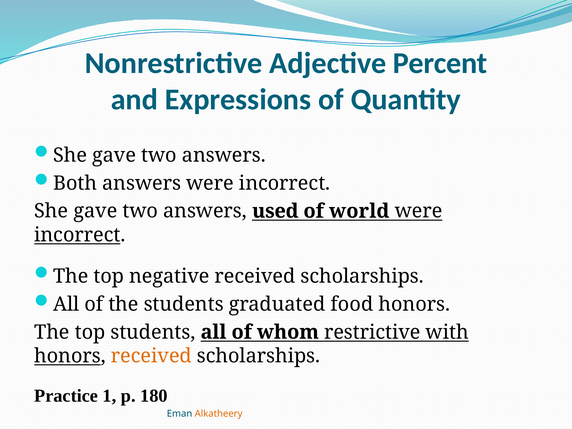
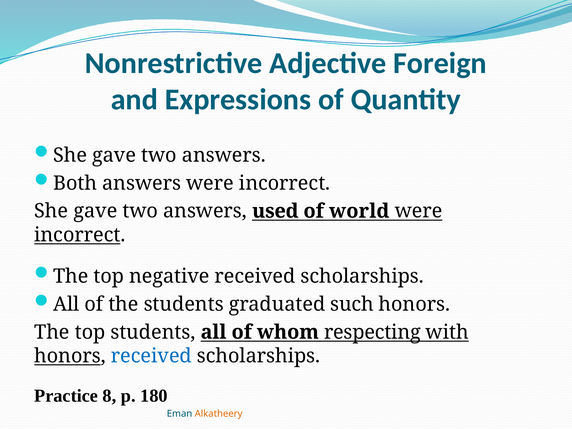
Percent: Percent -> Foreign
food: food -> such
restrictive: restrictive -> respecting
received at (151, 356) colour: orange -> blue
1: 1 -> 8
